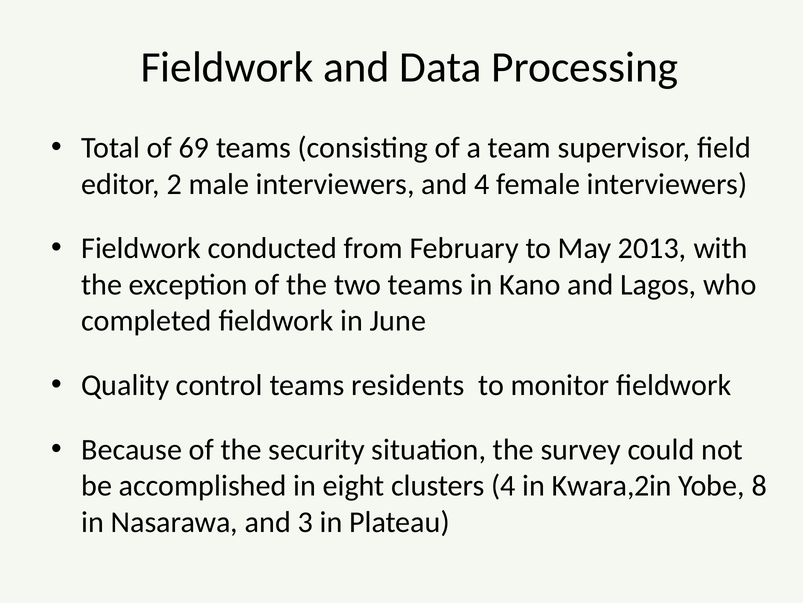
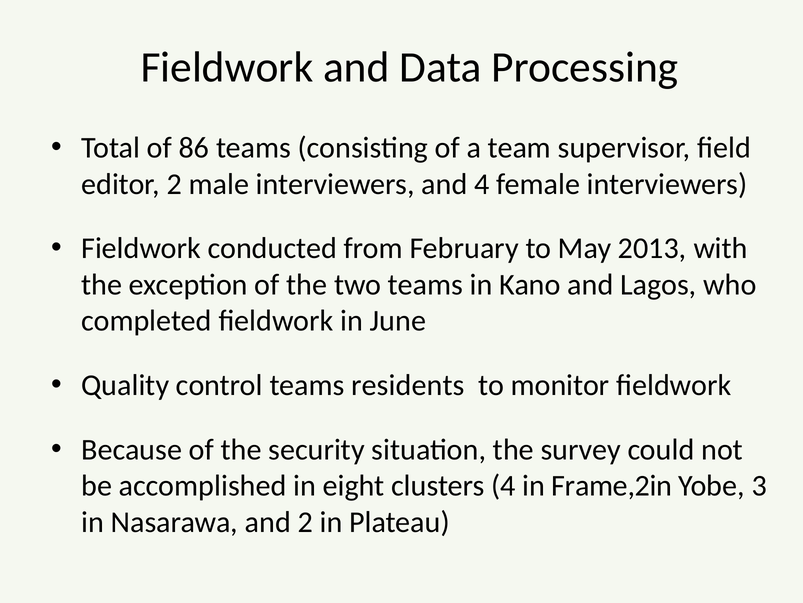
69: 69 -> 86
Kwara,2in: Kwara,2in -> Frame,2in
8: 8 -> 3
and 3: 3 -> 2
